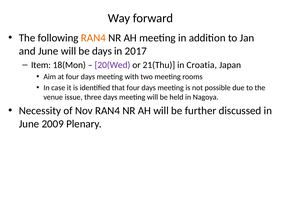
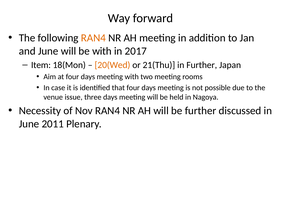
be days: days -> with
20(Wed colour: purple -> orange
in Croatia: Croatia -> Further
2009: 2009 -> 2011
